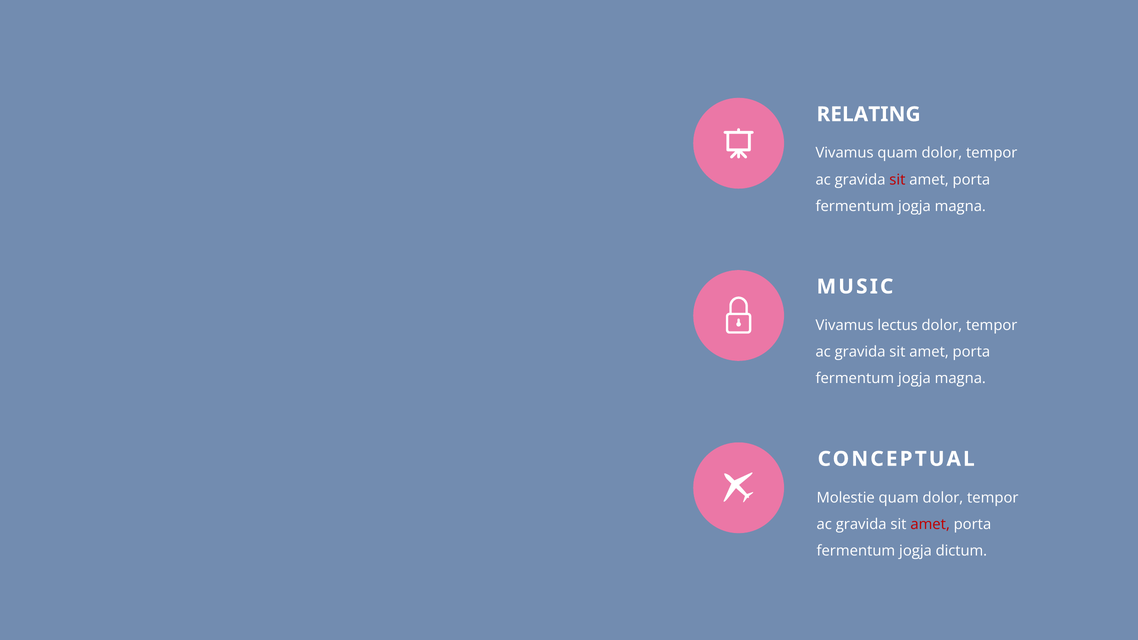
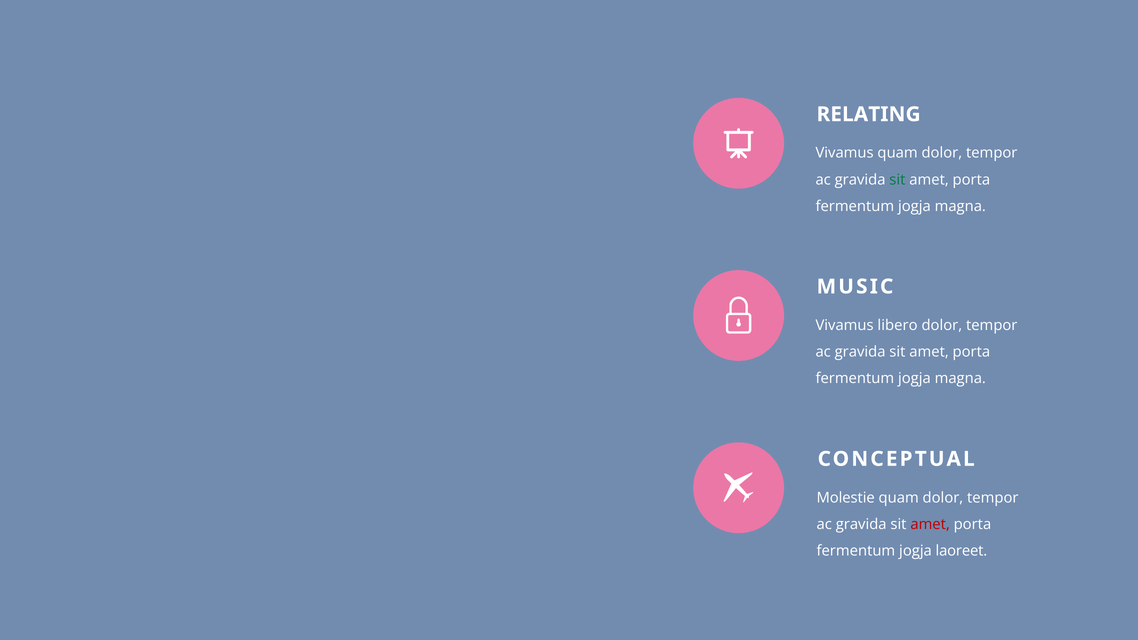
sit at (897, 180) colour: red -> green
lectus: lectus -> libero
dictum: dictum -> laoreet
